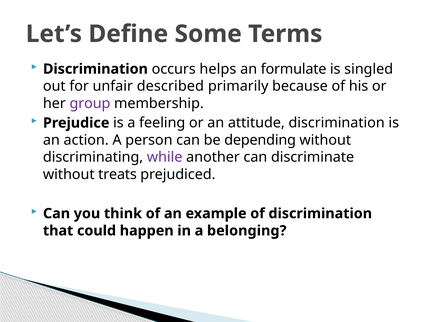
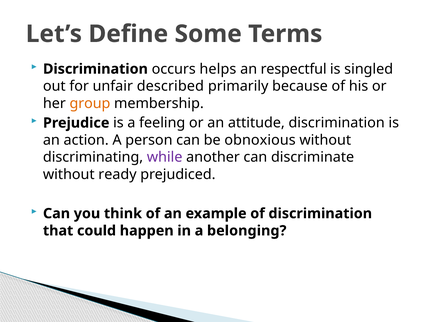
formulate: formulate -> respectful
group colour: purple -> orange
depending: depending -> obnoxious
treats: treats -> ready
